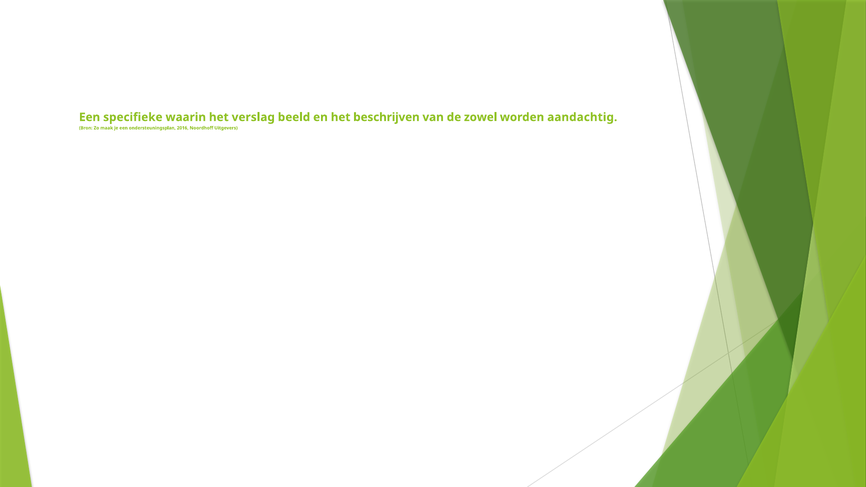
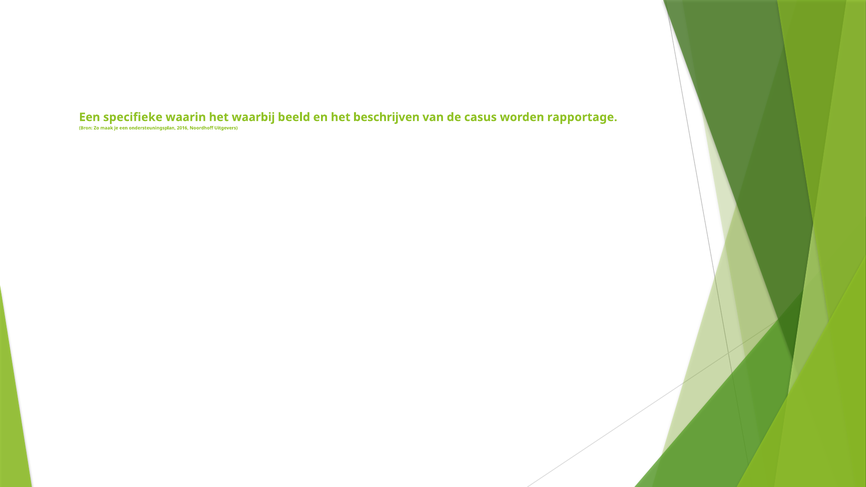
verslag: verslag -> waarbij
zowel: zowel -> casus
aandachtig: aandachtig -> rapportage
